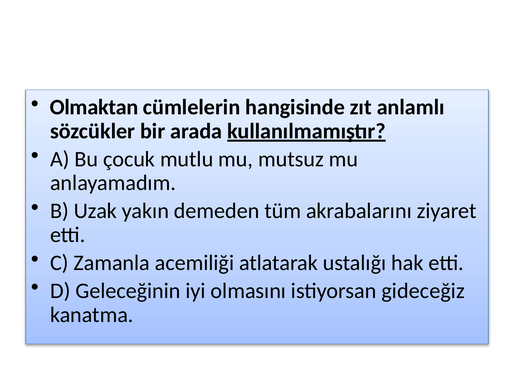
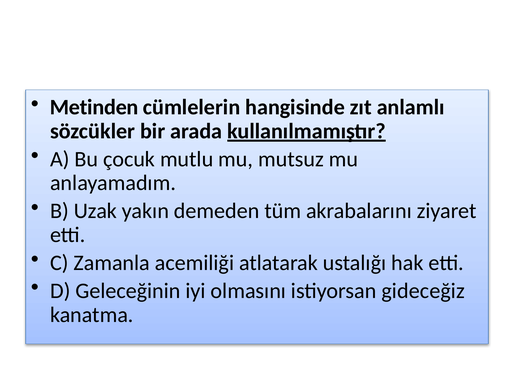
Olmaktan: Olmaktan -> Metinden
